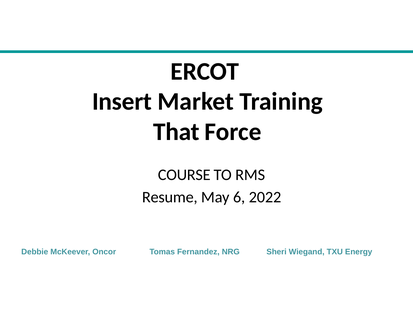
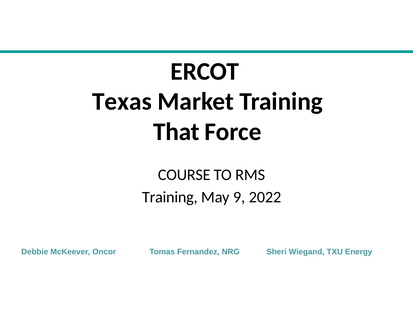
Insert: Insert -> Texas
Resume at (170, 197): Resume -> Training
6: 6 -> 9
